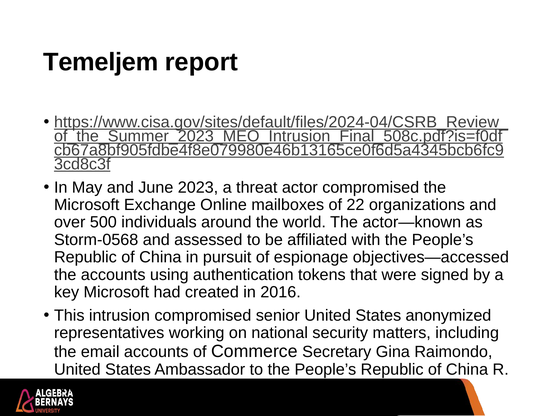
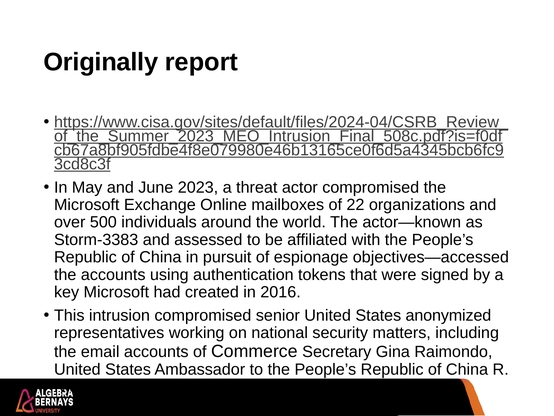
Temeljem: Temeljem -> Originally
Storm-0568: Storm-0568 -> Storm-3383
